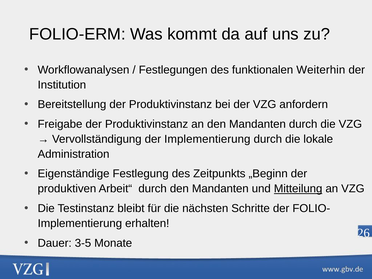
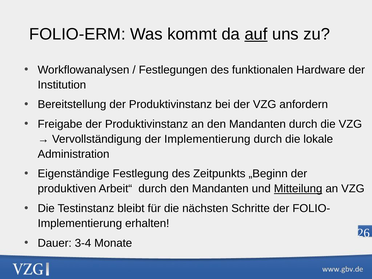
auf underline: none -> present
Weiterhin: Weiterhin -> Hardware
3-5: 3-5 -> 3-4
